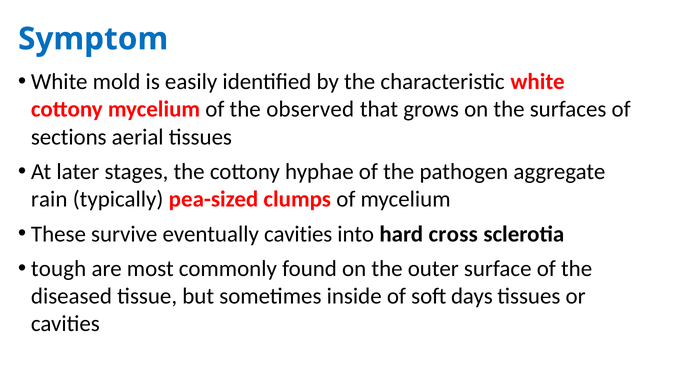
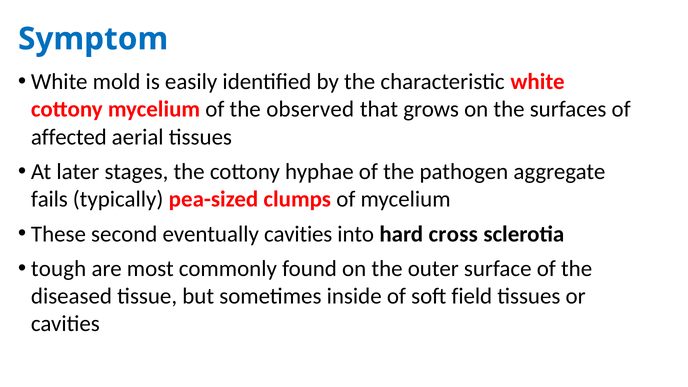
sections: sections -> affected
rain: rain -> fails
survive: survive -> second
days: days -> field
